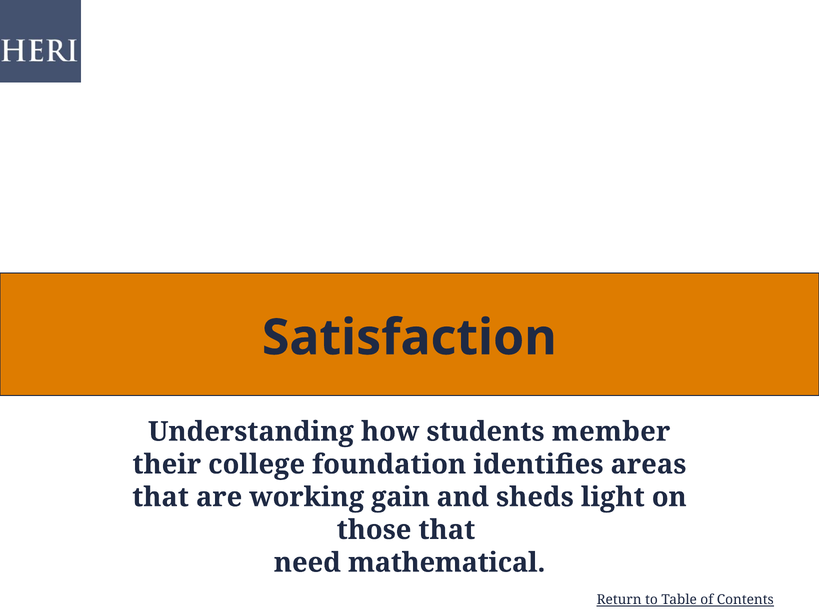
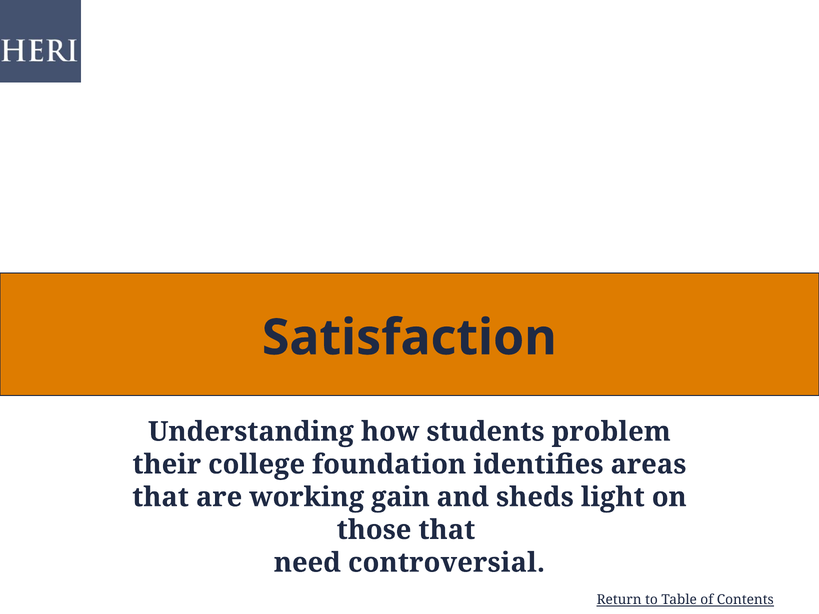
member: member -> problem
mathematical: mathematical -> controversial
